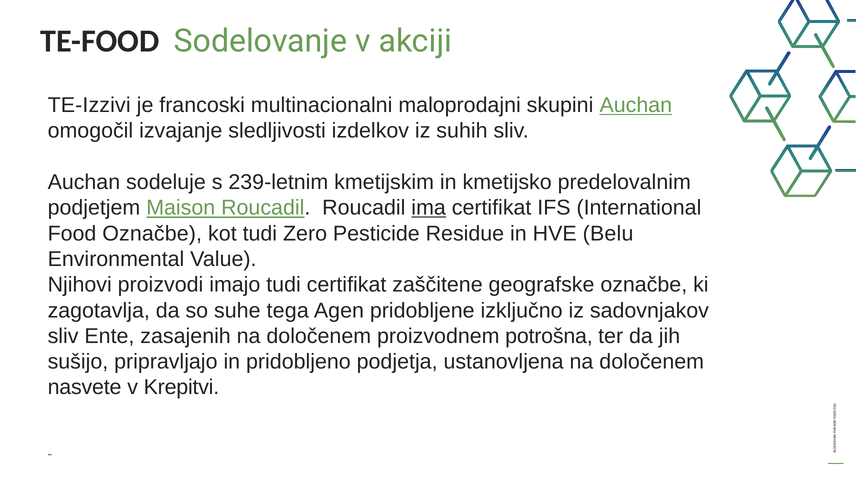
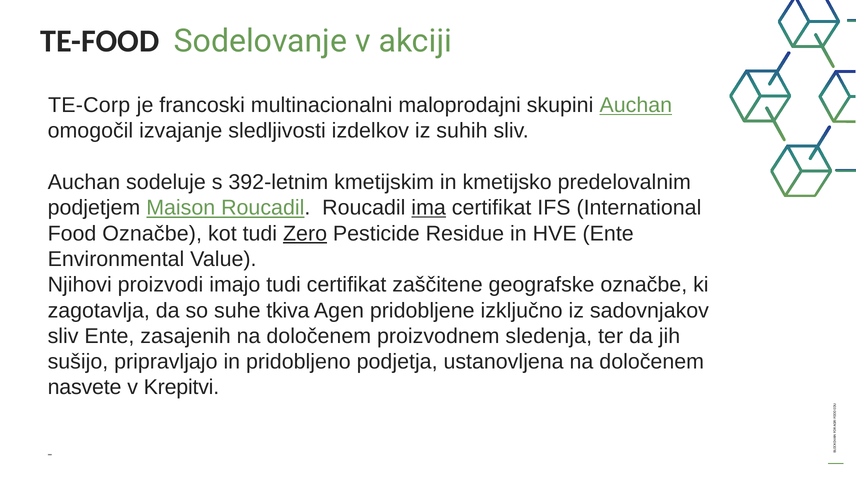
TE-Izzivi: TE-Izzivi -> TE-Corp
239-letnim: 239-letnim -> 392-letnim
Zero underline: none -> present
HVE Belu: Belu -> Ente
tega: tega -> tkiva
potrošna: potrošna -> sledenja
